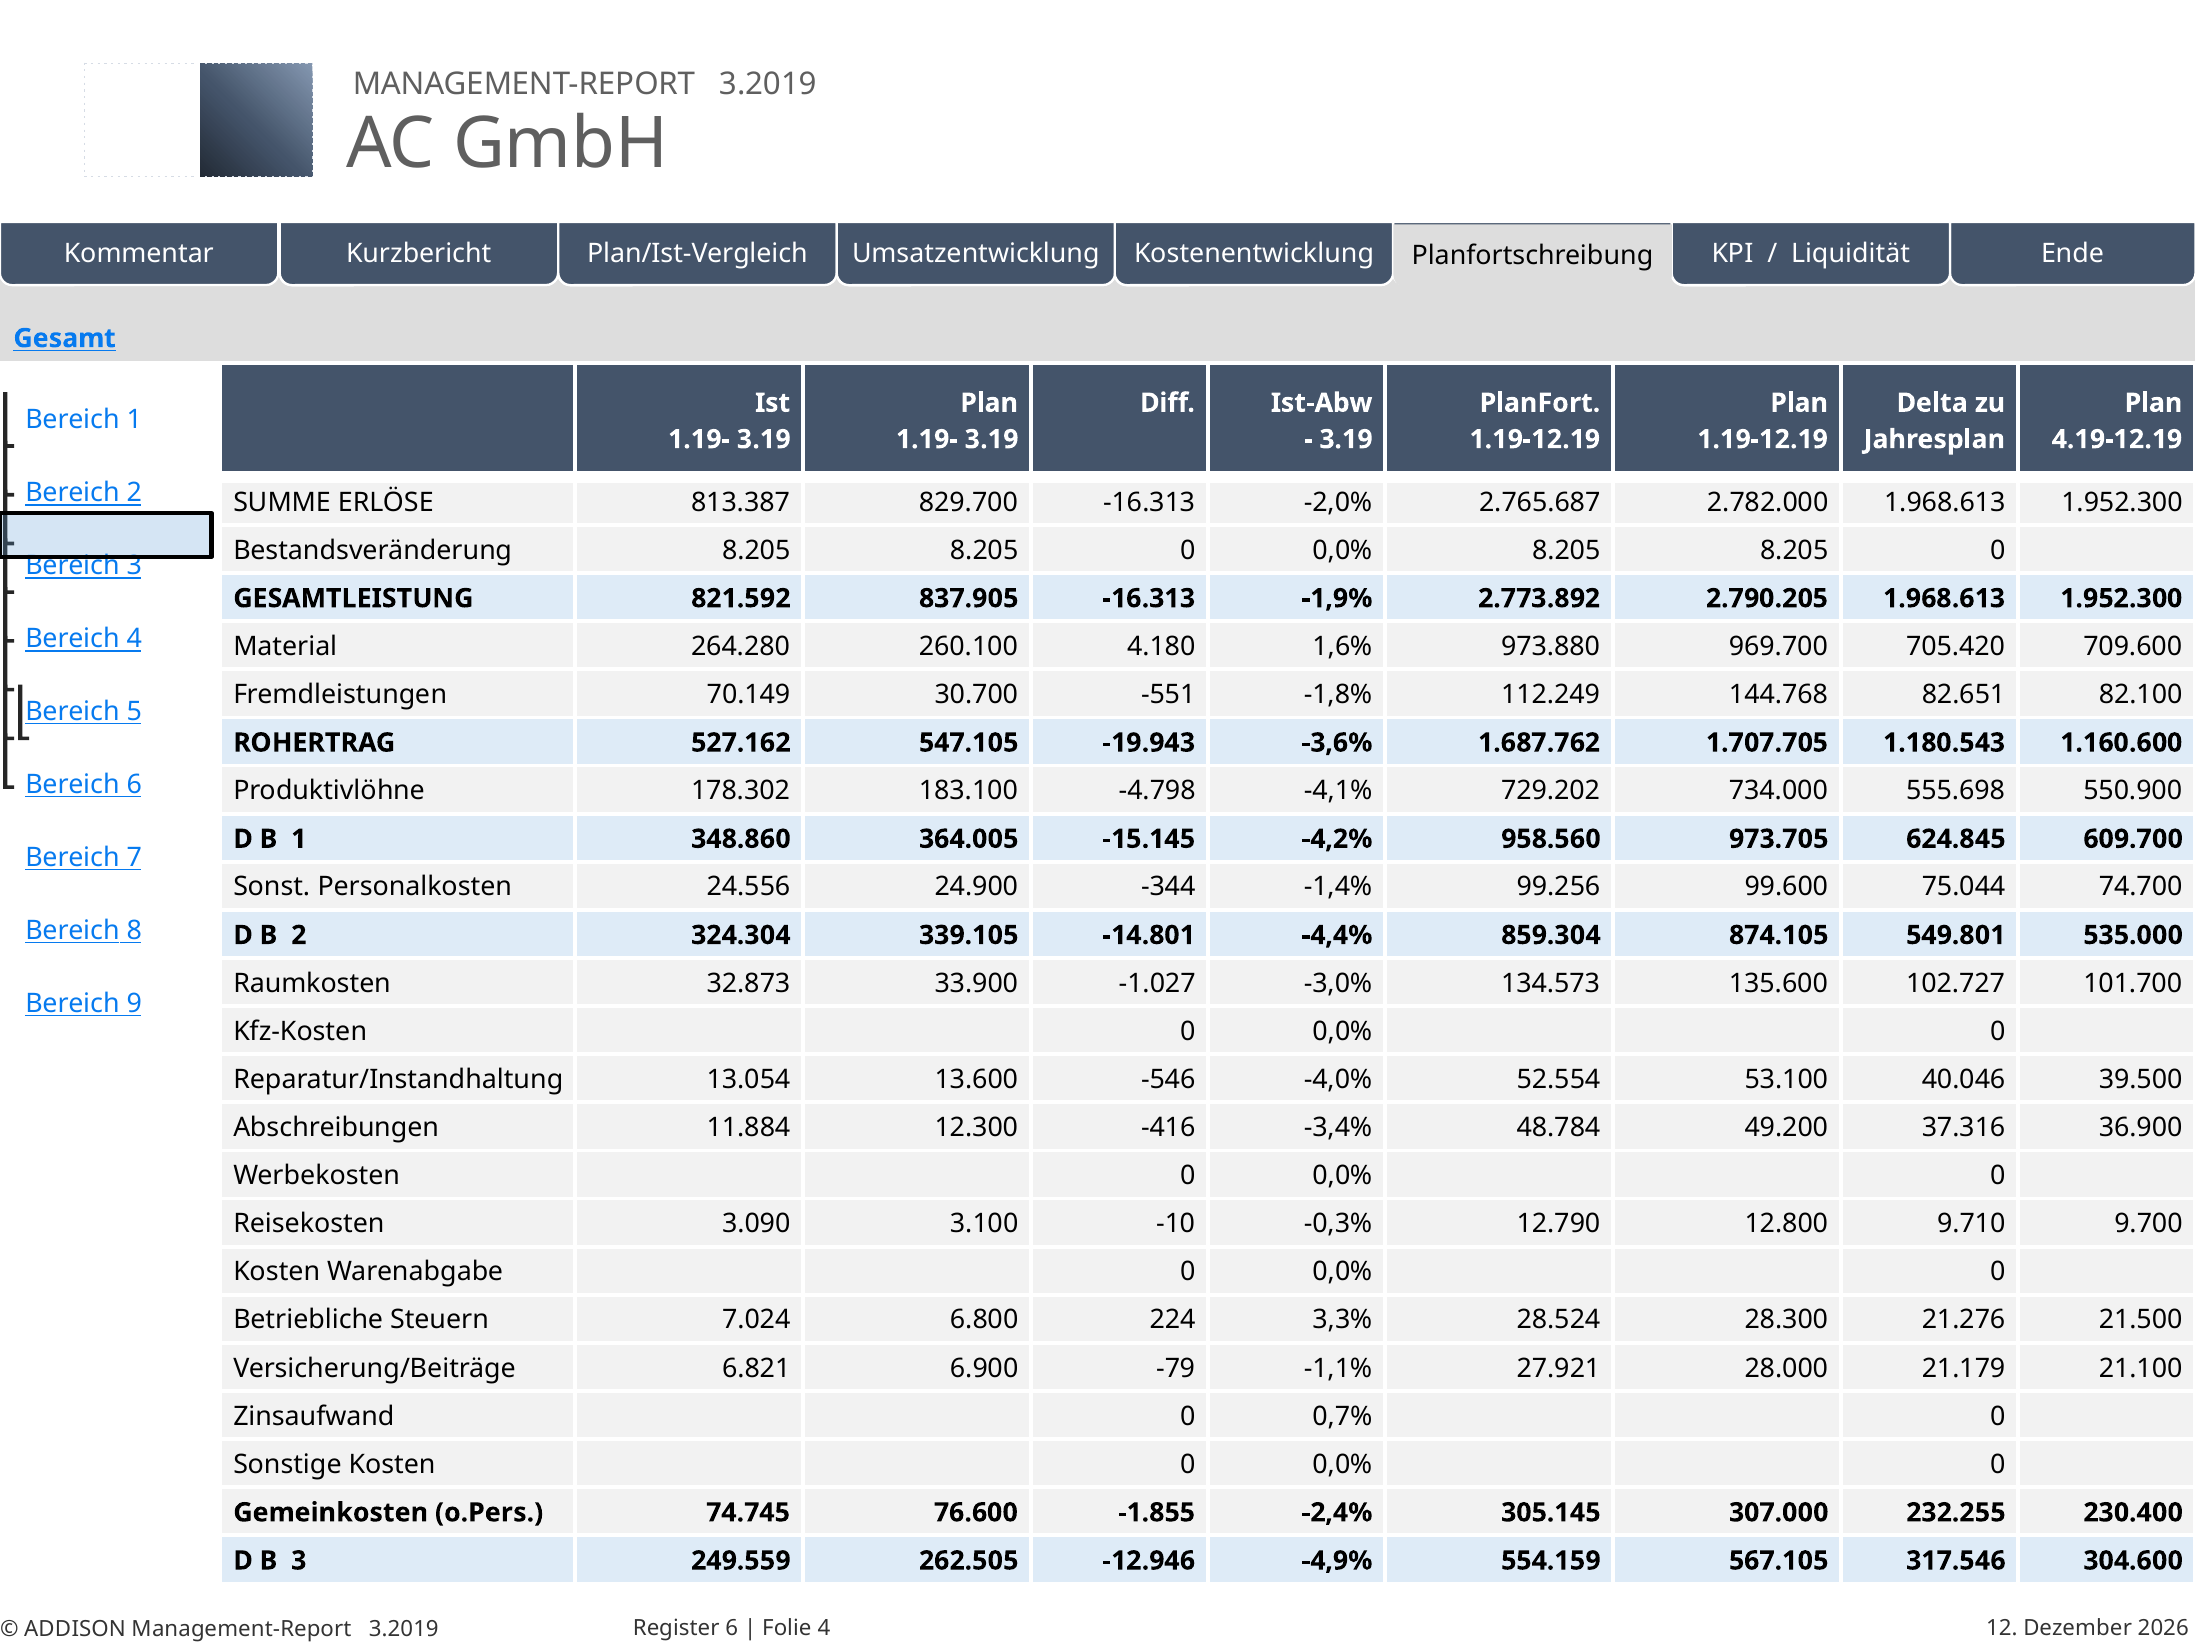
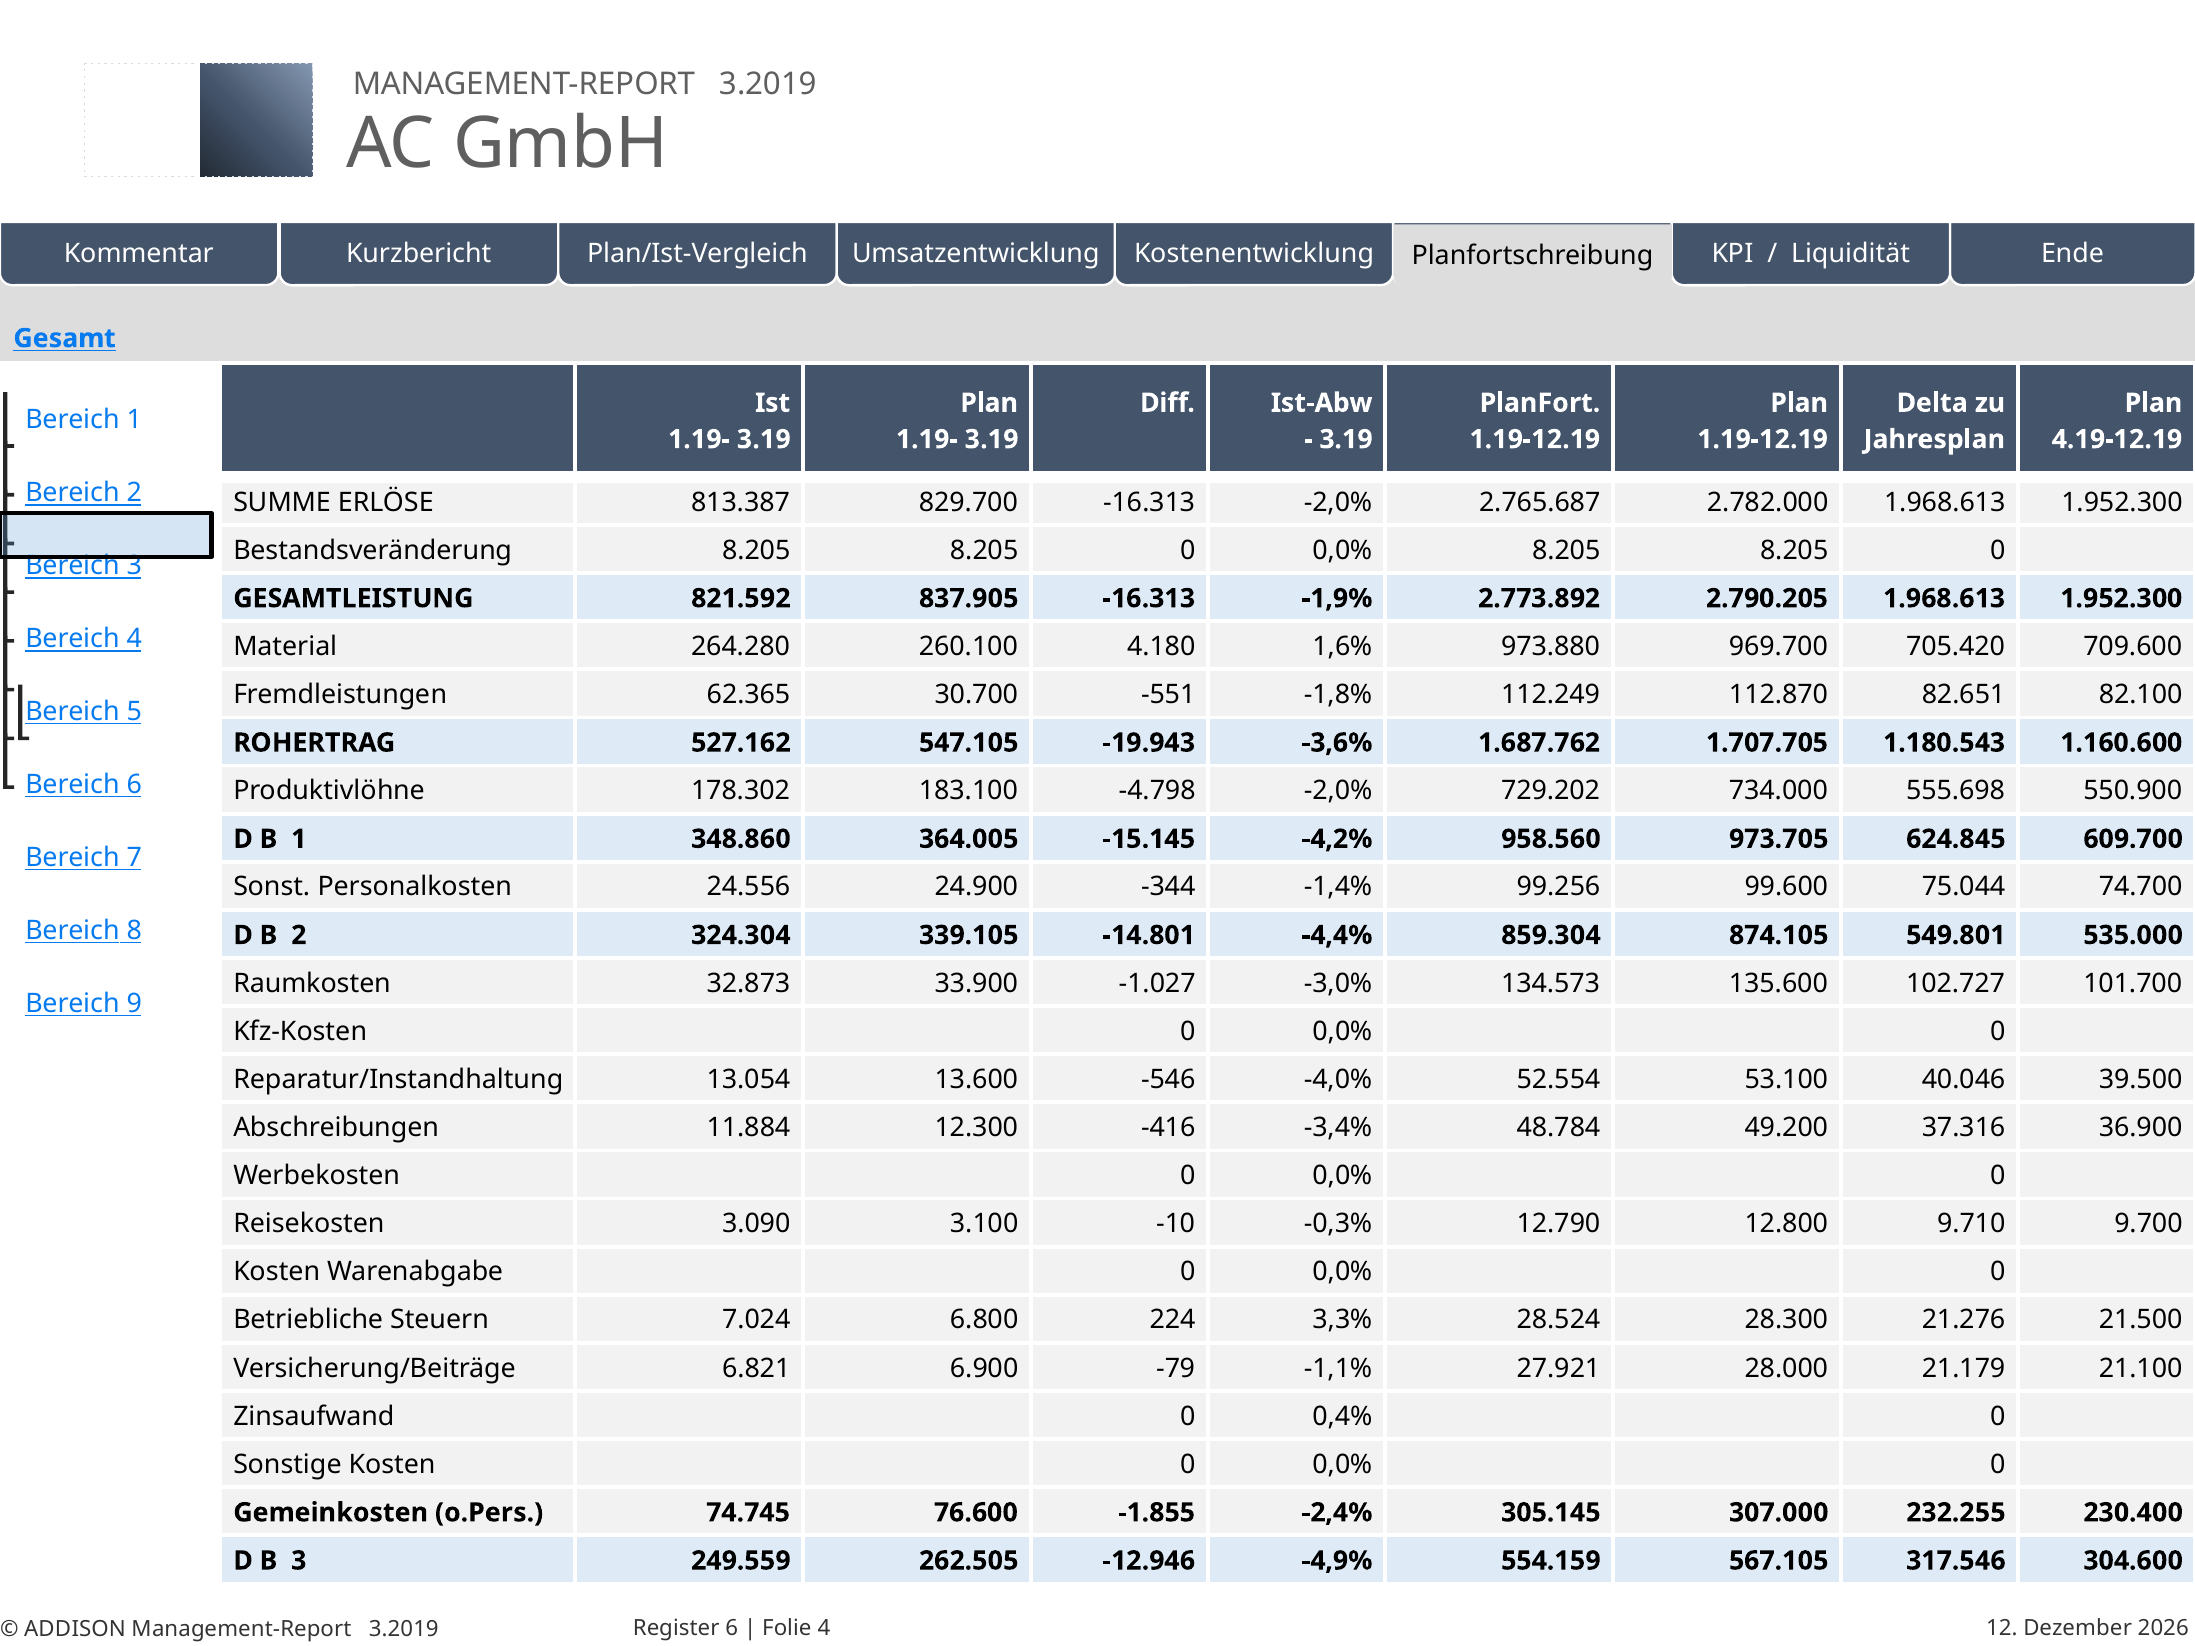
70.149: 70.149 -> 62.365
144.768: 144.768 -> 112.870
-4.798 -4,1%: -4,1% -> -2,0%
0,7%: 0,7% -> 0,4%
